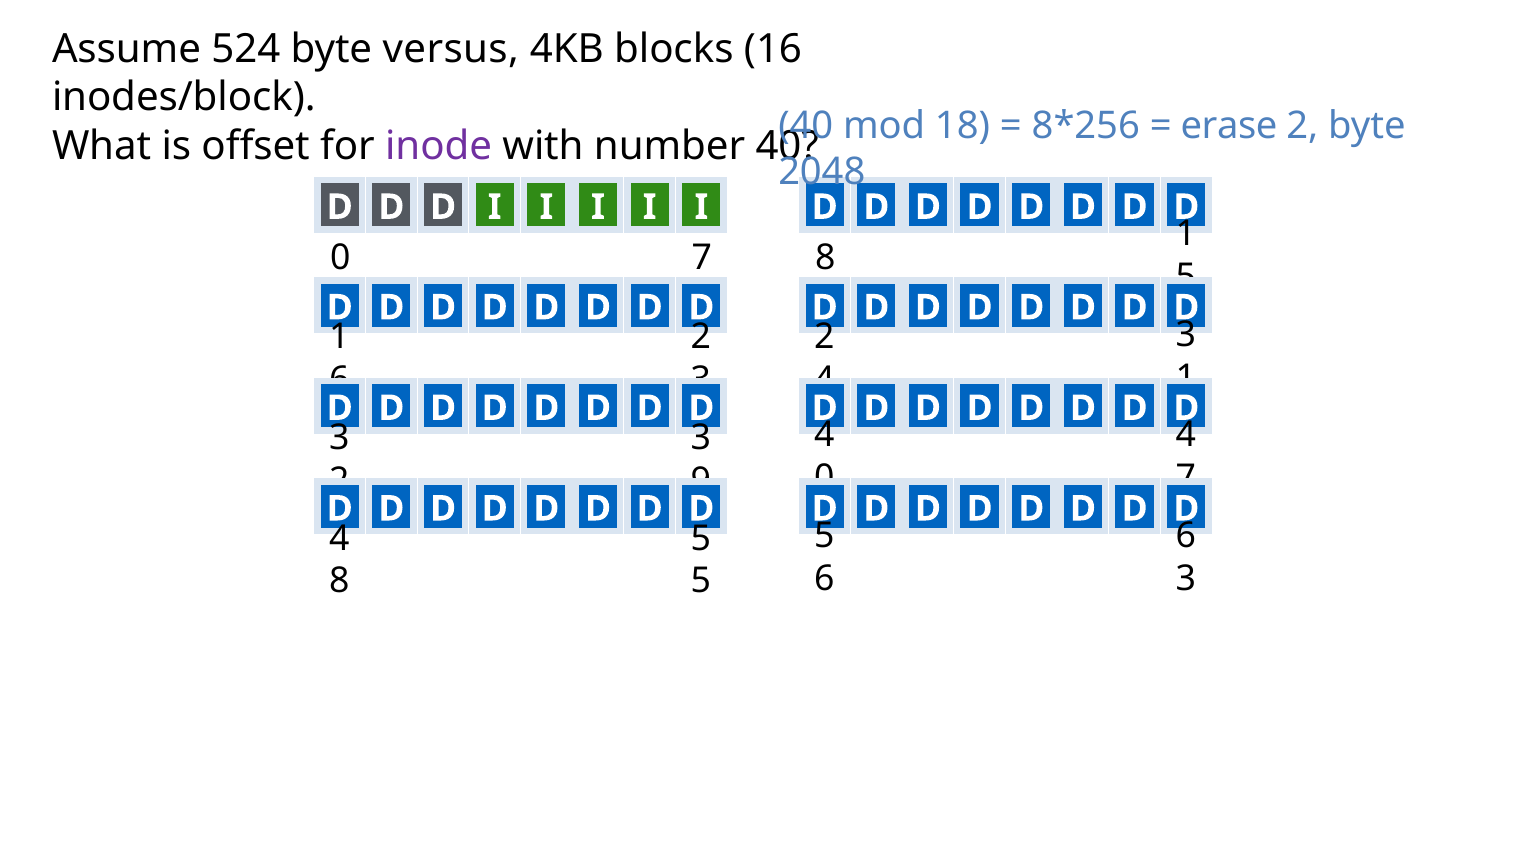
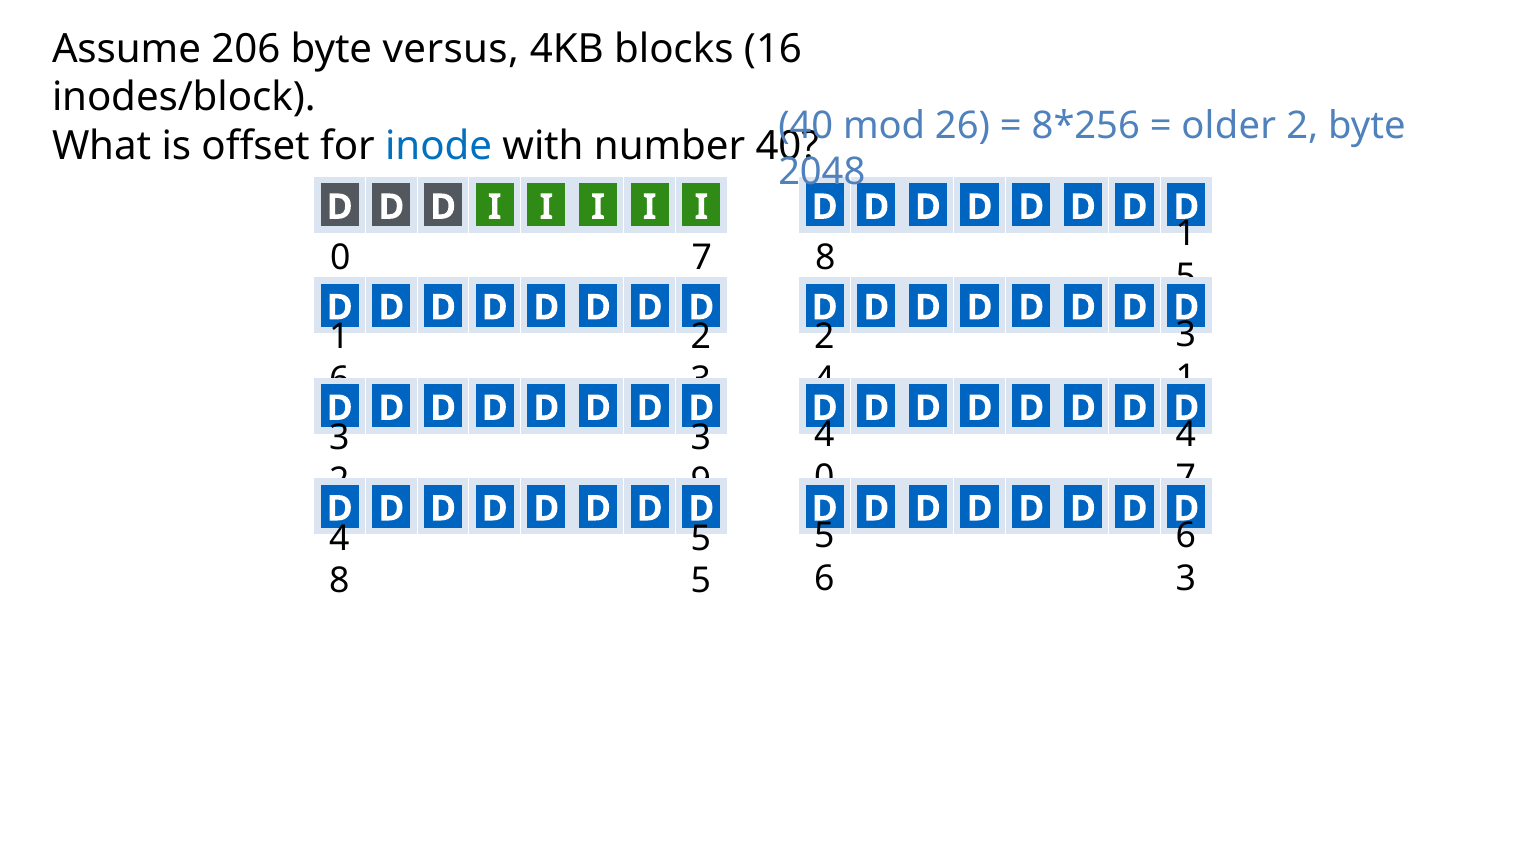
524: 524 -> 206
18: 18 -> 26
erase: erase -> older
inode colour: purple -> blue
